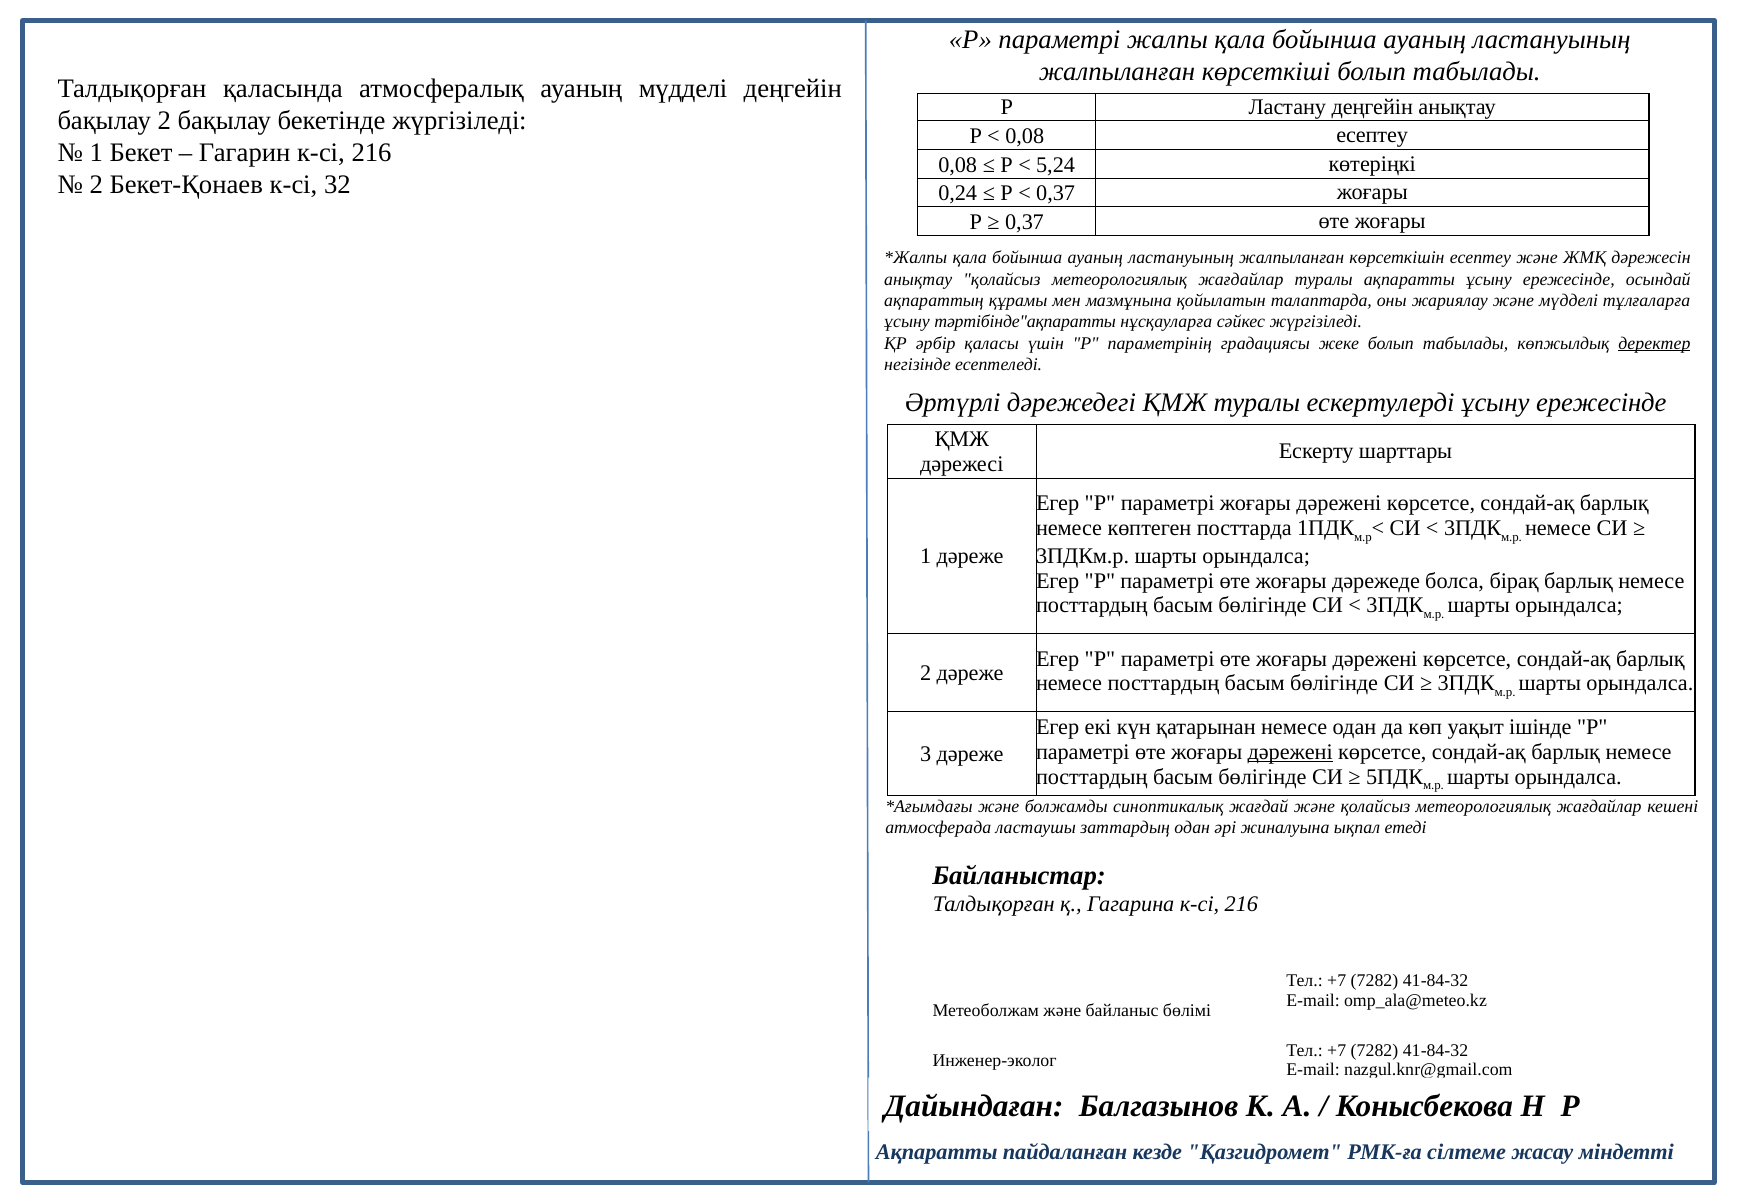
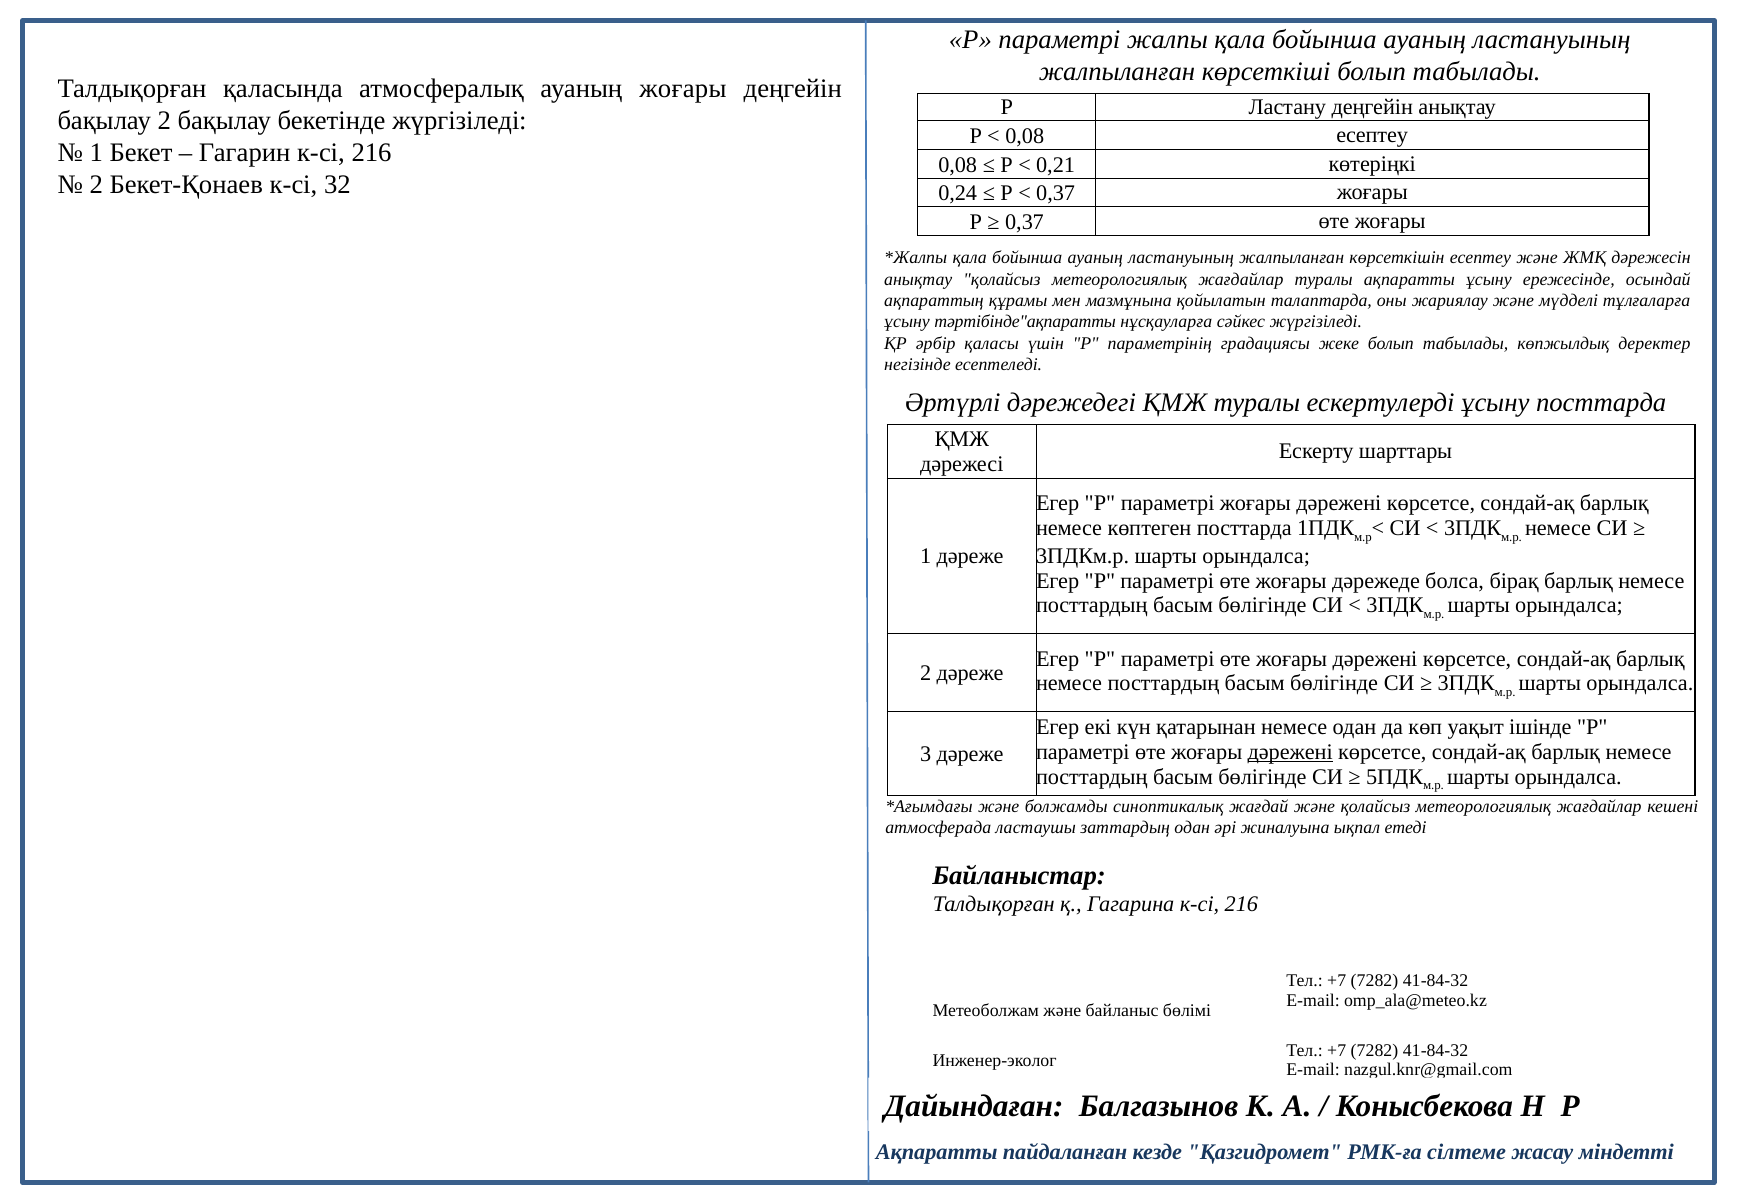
ауаның мүдделі: мүдделі -> жоғары
5,24: 5,24 -> 0,21
деректер underline: present -> none
ескертулерді ұсыну ережесінде: ережесінде -> посттарда
